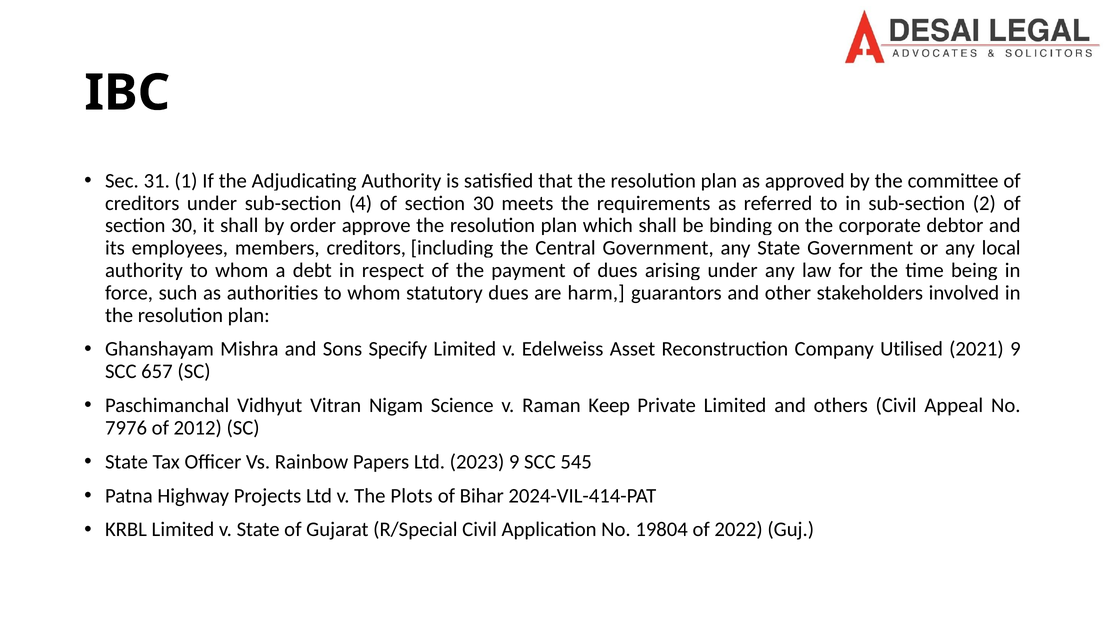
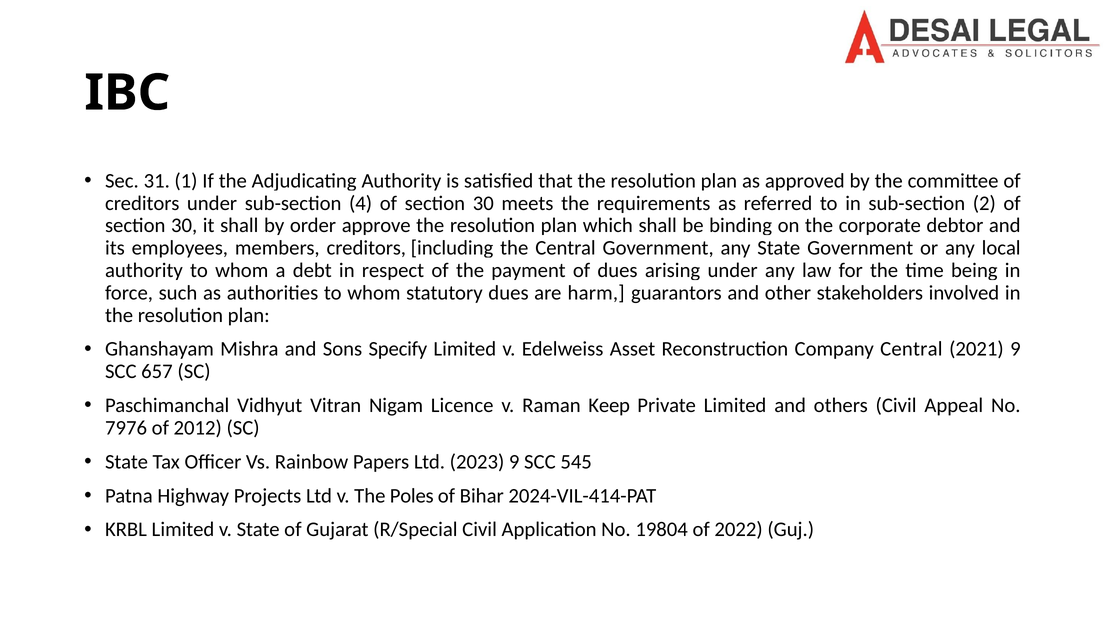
Company Utilised: Utilised -> Central
Science: Science -> Licence
Plots: Plots -> Poles
